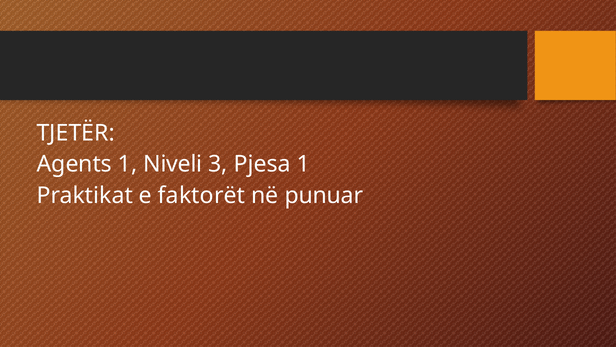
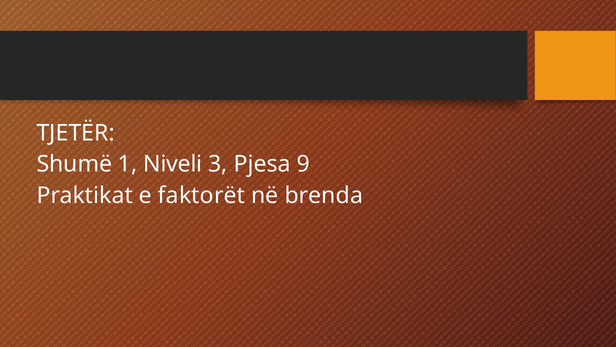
Agents: Agents -> Shumë
Pjesa 1: 1 -> 9
punuar: punuar -> brenda
